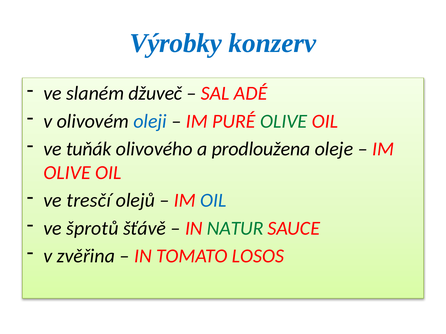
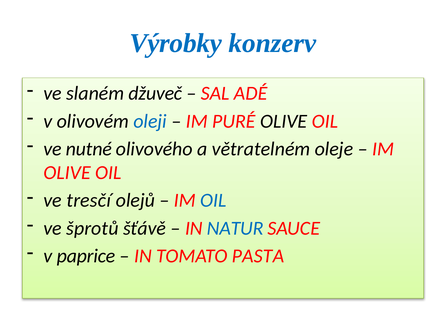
OLIVE at (284, 121) colour: green -> black
tuňák: tuňák -> nutné
prodloužena: prodloužena -> větratelném
NATUR colour: green -> blue
zvěřina: zvěřina -> paprice
LOSOS: LOSOS -> PASTA
